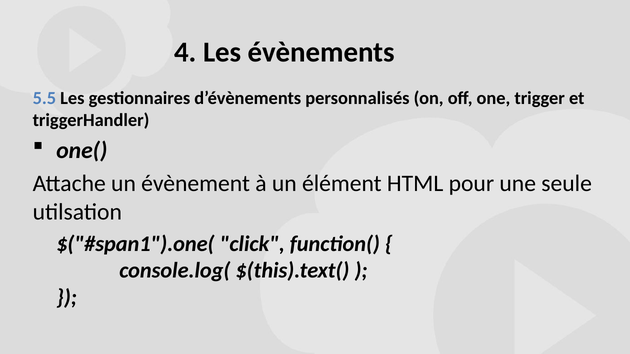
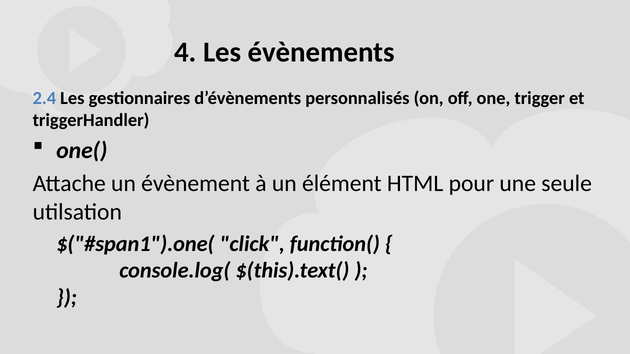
5.5: 5.5 -> 2.4
